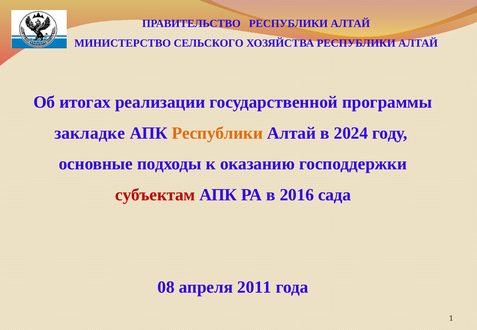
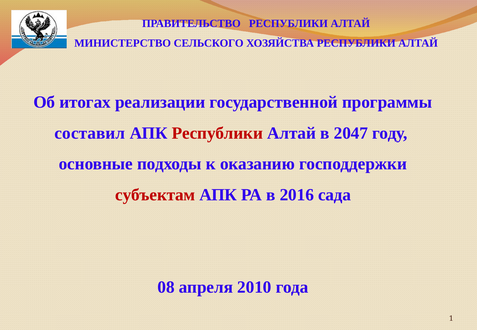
закладке: закладке -> составил
Республики at (217, 133) colour: orange -> red
2024: 2024 -> 2047
2011: 2011 -> 2010
